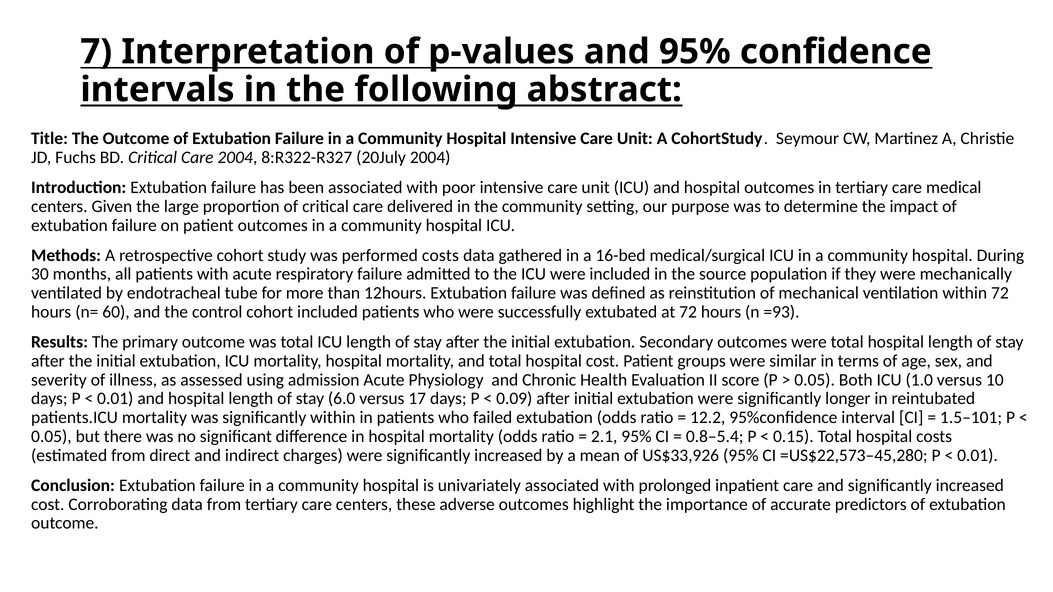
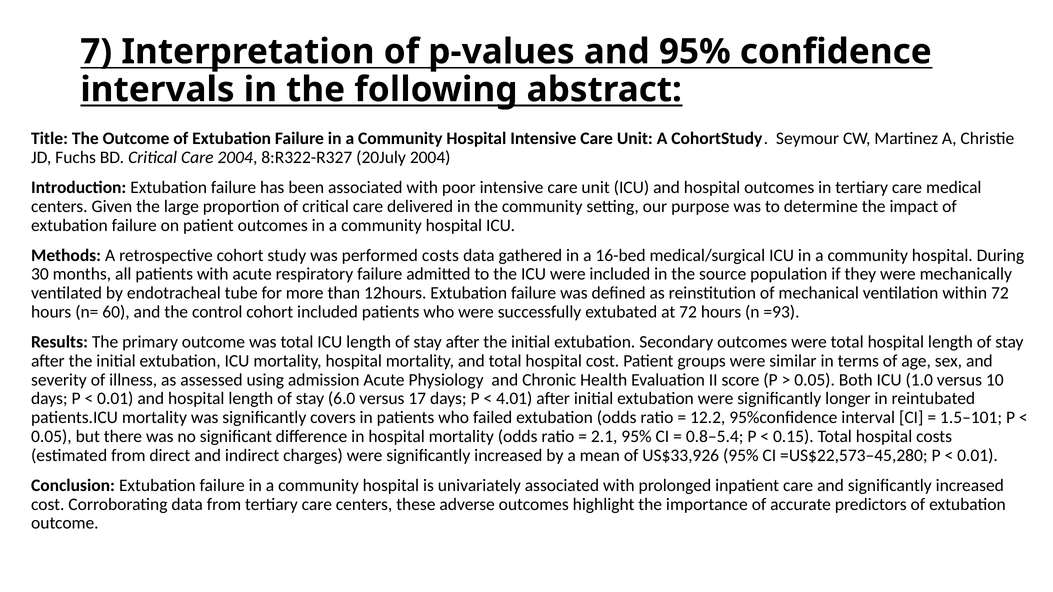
0.09: 0.09 -> 4.01
significantly within: within -> covers
